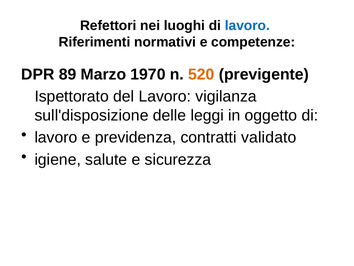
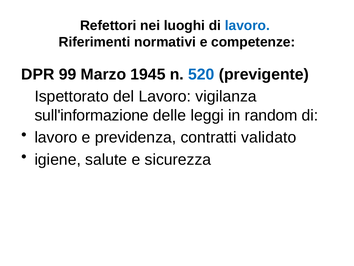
89: 89 -> 99
1970: 1970 -> 1945
520 colour: orange -> blue
sull'disposizione: sull'disposizione -> sull'informazione
oggetto: oggetto -> random
